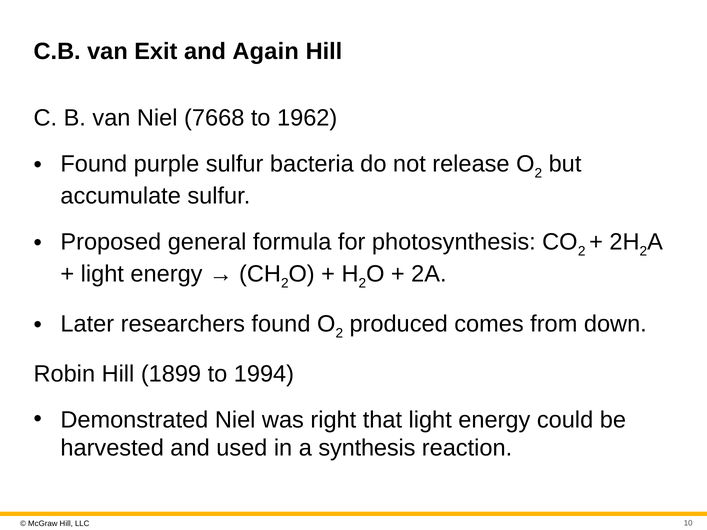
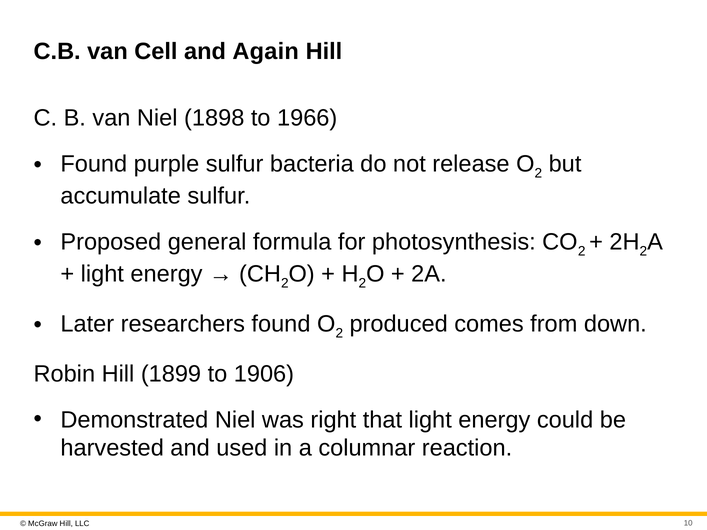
Exit: Exit -> Cell
7668: 7668 -> 1898
1962: 1962 -> 1966
1994: 1994 -> 1906
synthesis: synthesis -> columnar
